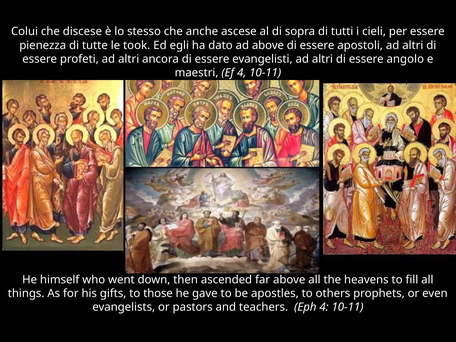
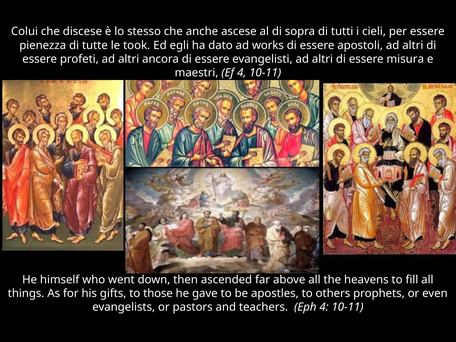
ad above: above -> works
angolo: angolo -> misura
